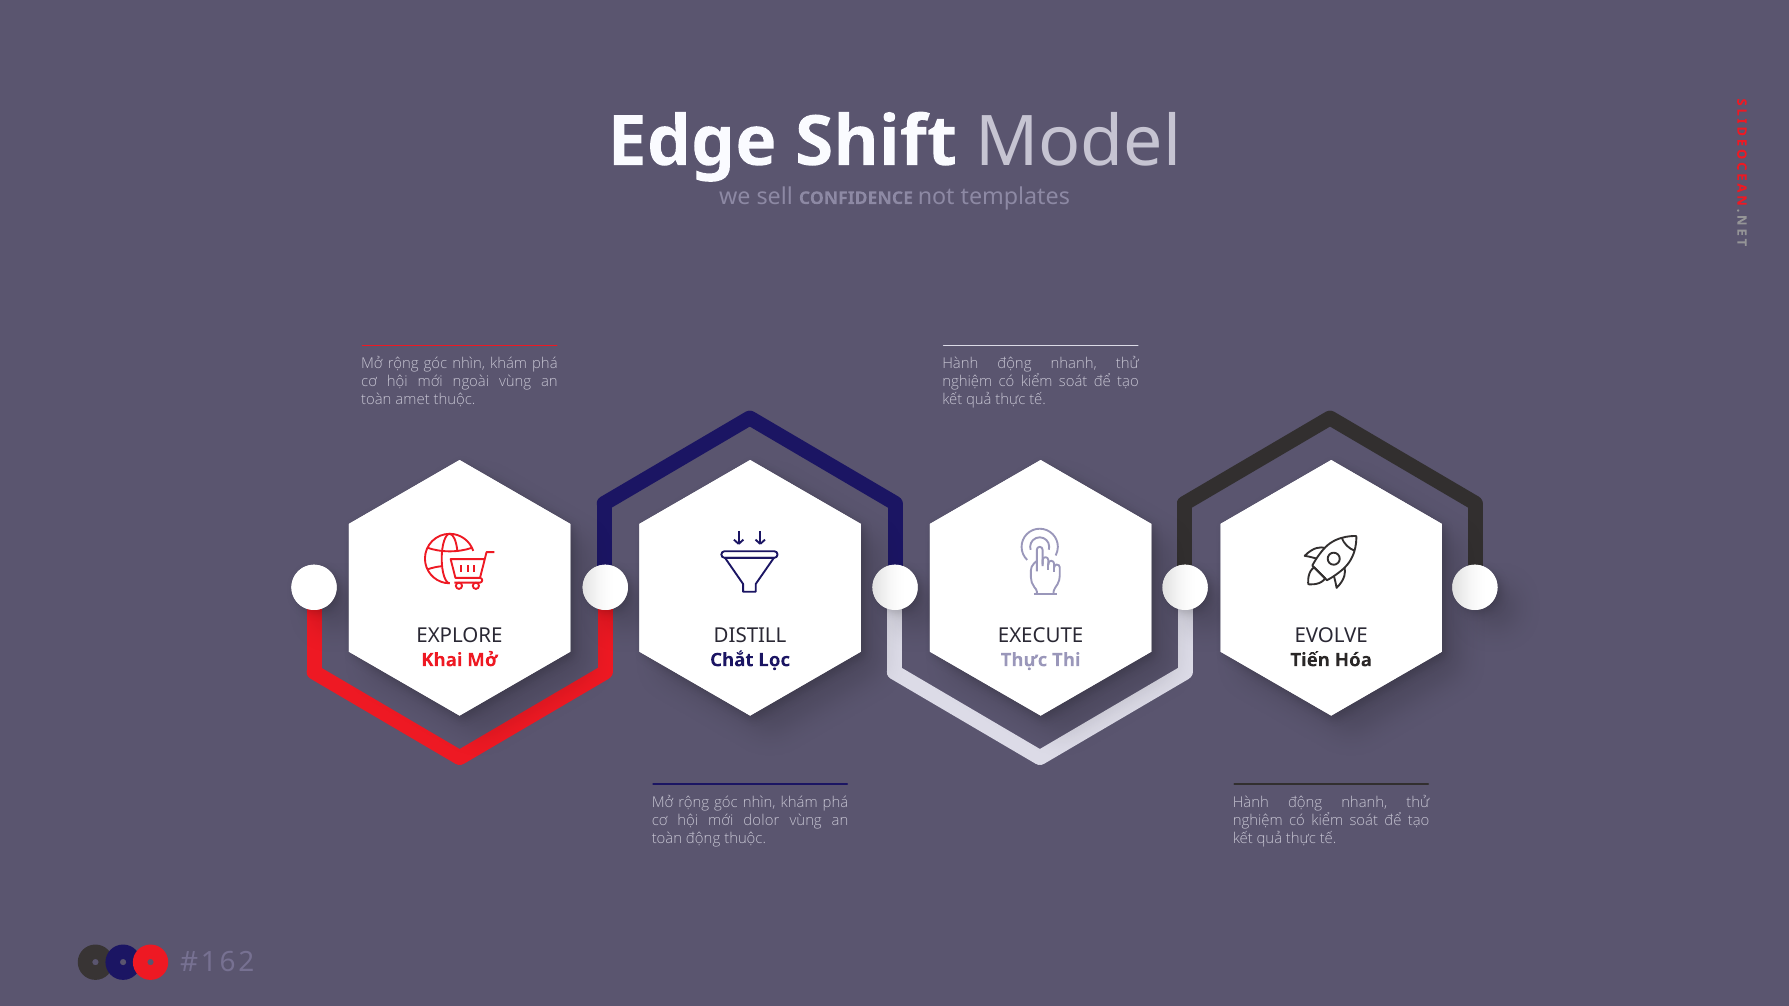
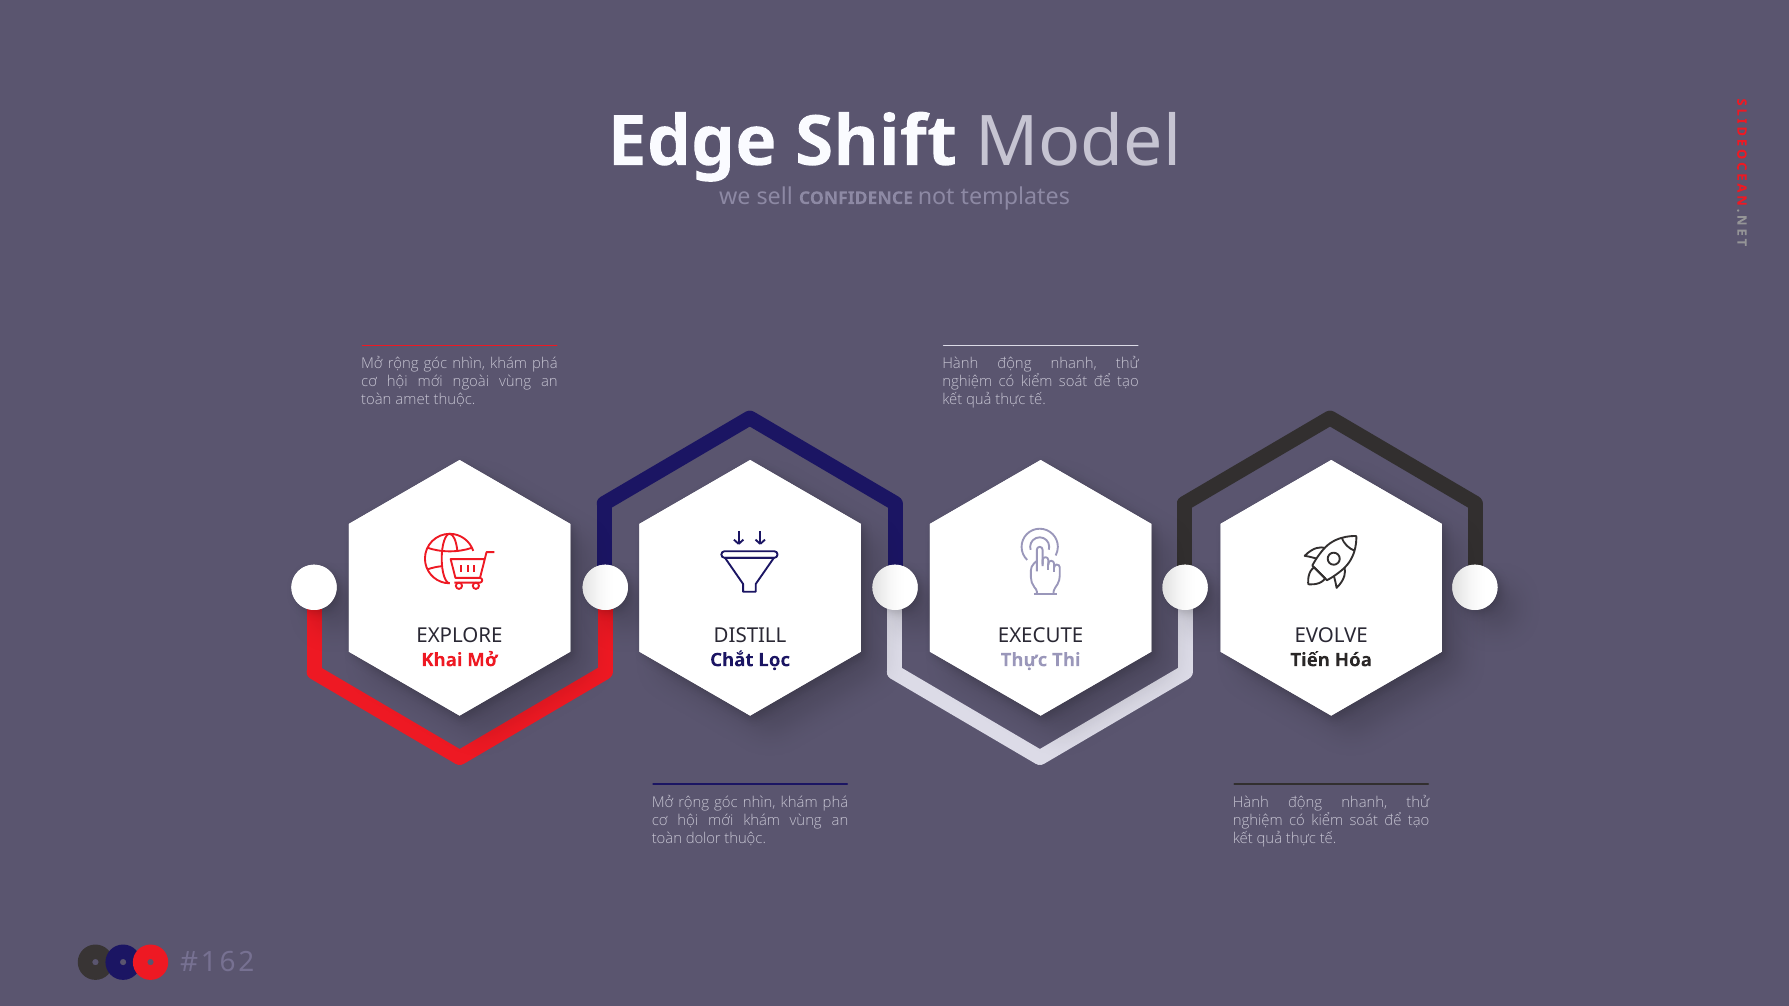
mới dolor: dolor -> khám
toàn động: động -> dolor
